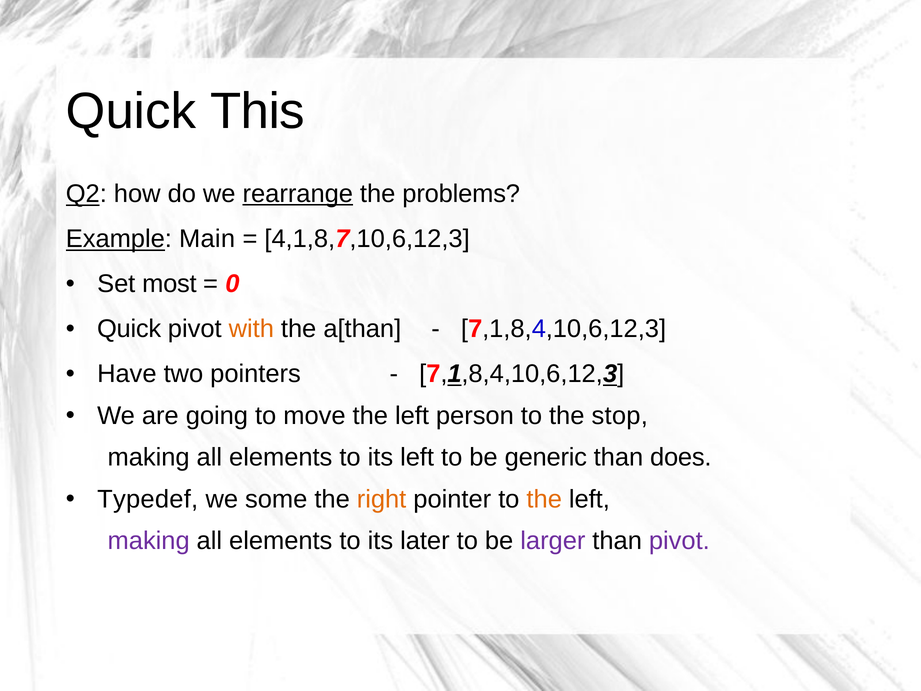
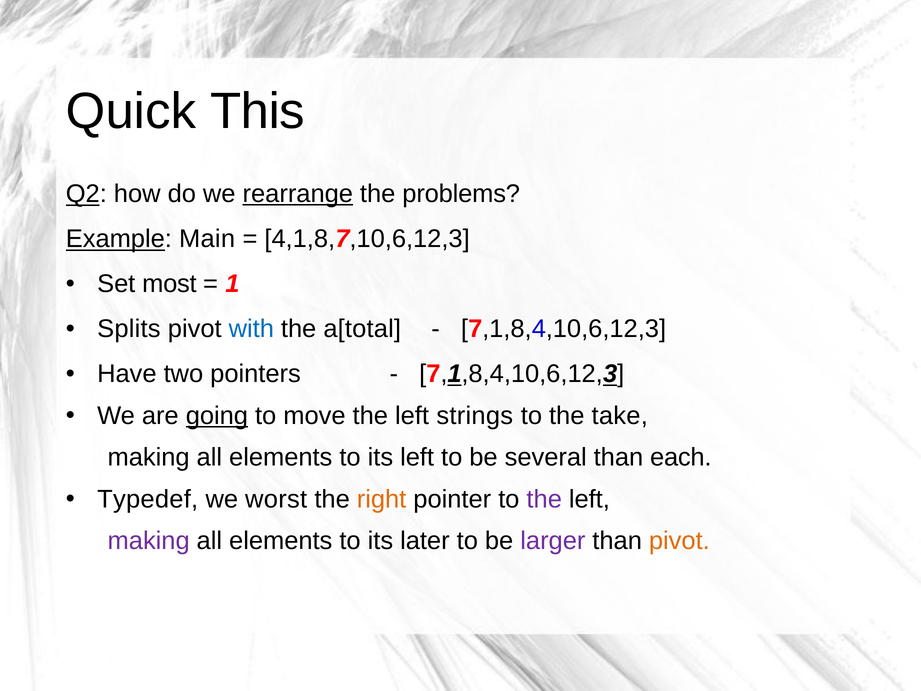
0: 0 -> 1
Quick at (129, 329): Quick -> Splits
with colour: orange -> blue
a[than: a[than -> a[total
going underline: none -> present
person: person -> strings
stop: stop -> take
generic: generic -> several
does: does -> each
some: some -> worst
the at (544, 499) colour: orange -> purple
pivot at (679, 541) colour: purple -> orange
